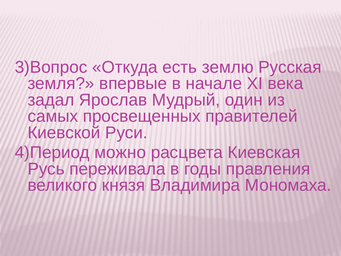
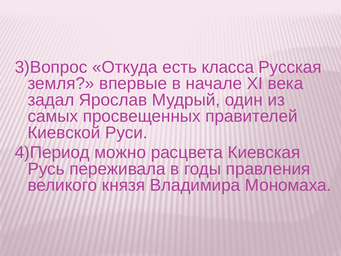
землю: землю -> класса
